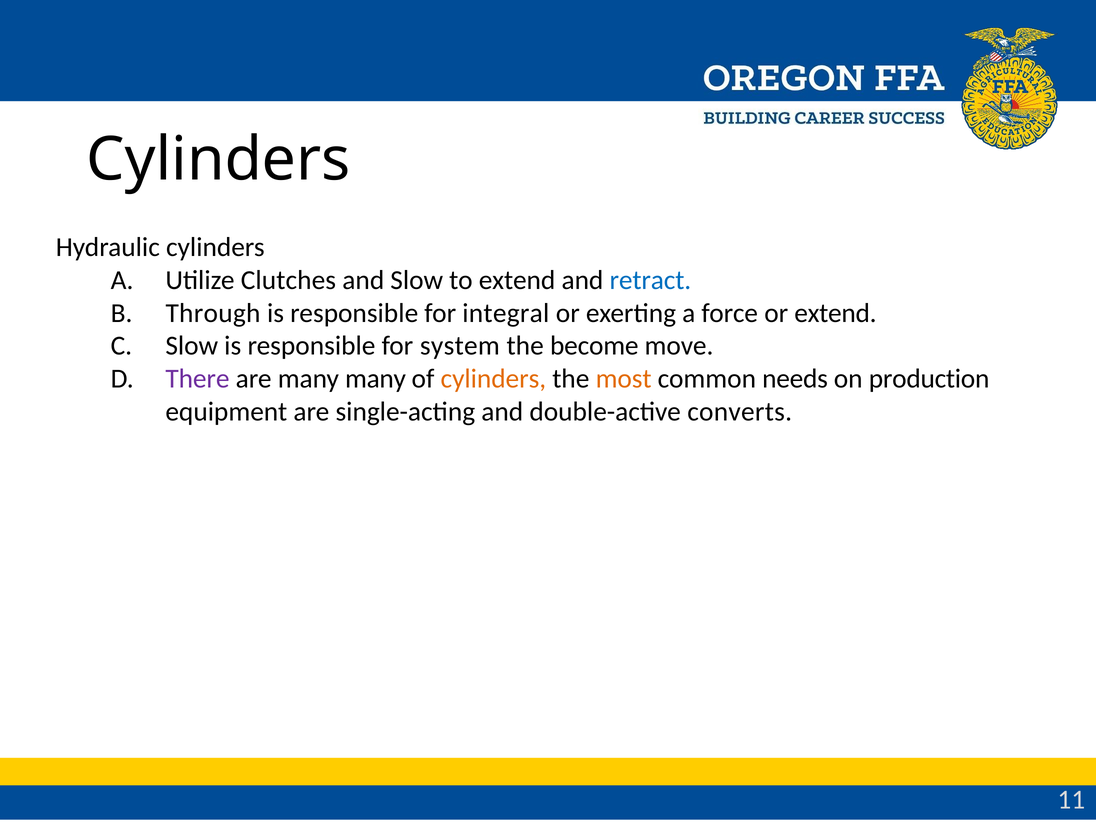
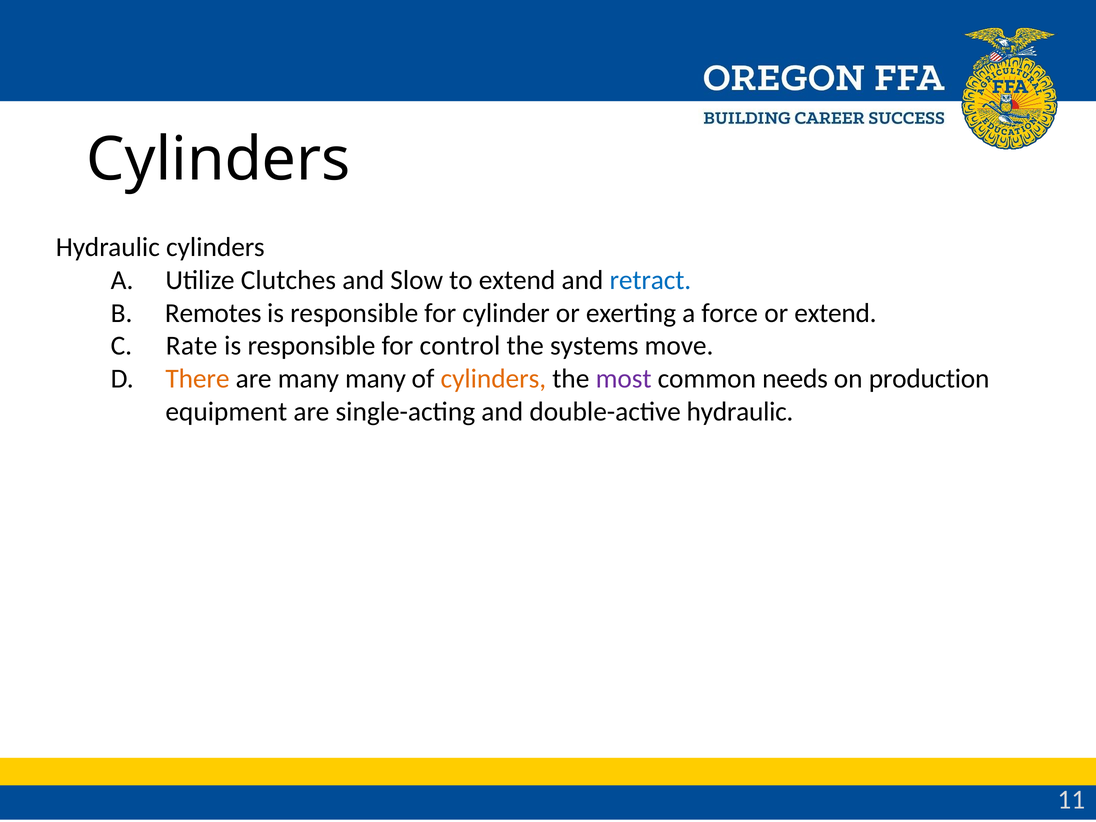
Through: Through -> Remotes
integral: integral -> cylinder
Slow at (192, 346): Slow -> Rate
system: system -> control
become: become -> systems
There colour: purple -> orange
most colour: orange -> purple
double-active converts: converts -> hydraulic
